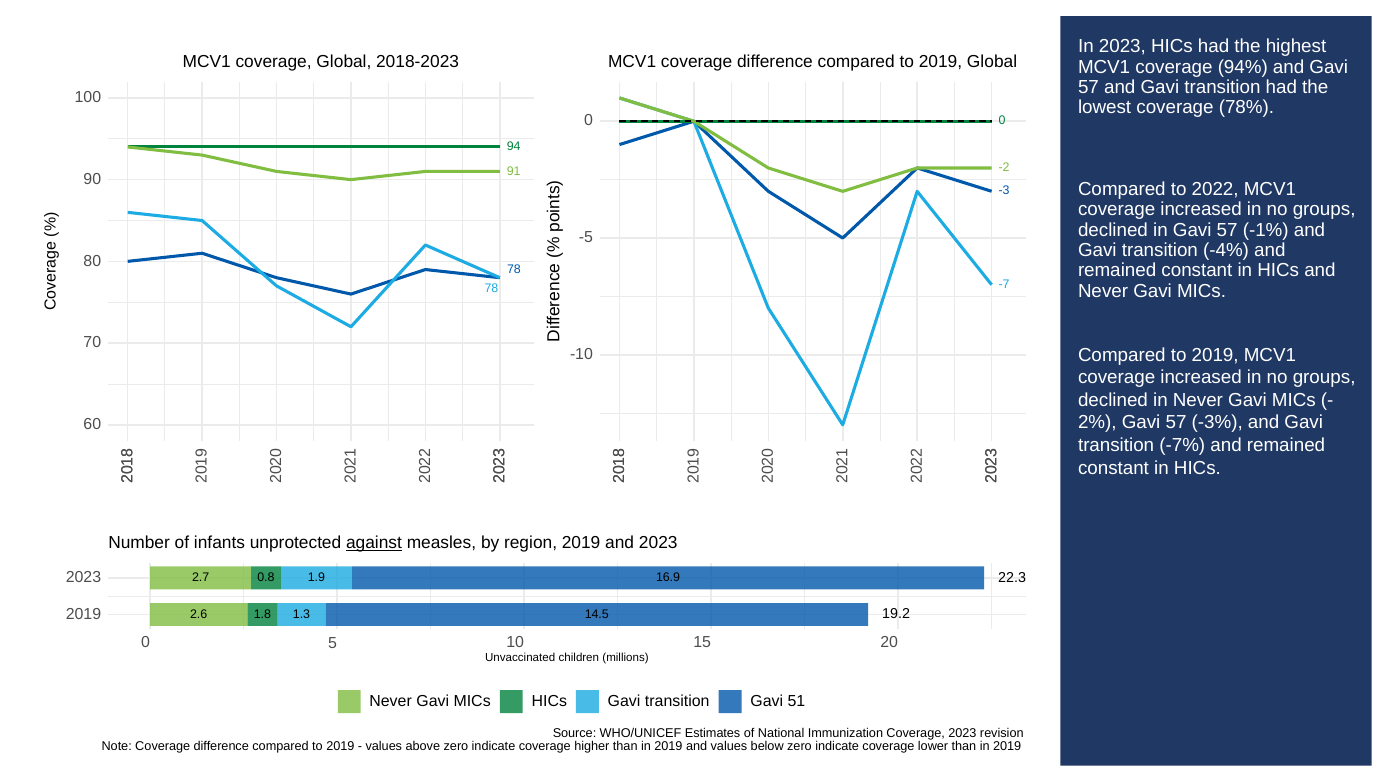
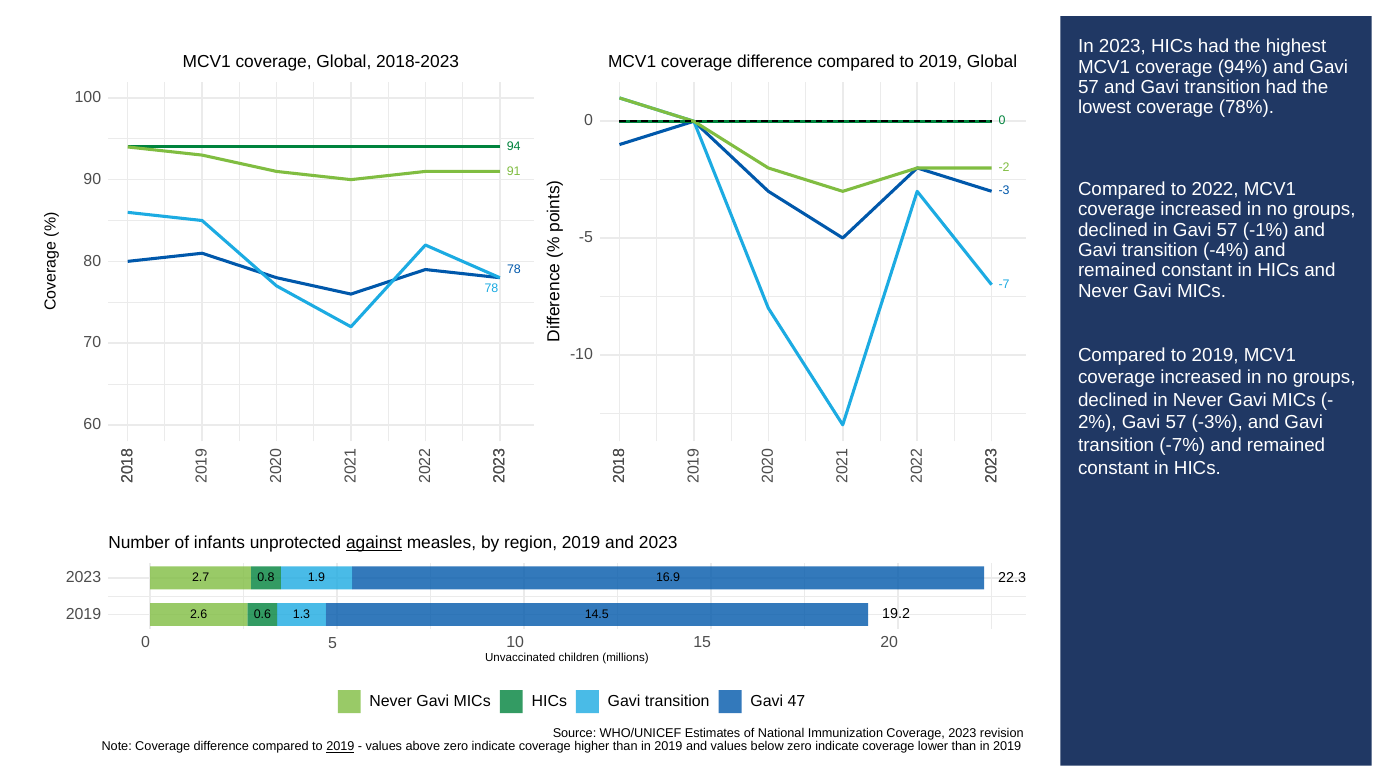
1.8: 1.8 -> 0.6
51: 51 -> 47
2019 at (340, 746) underline: none -> present
